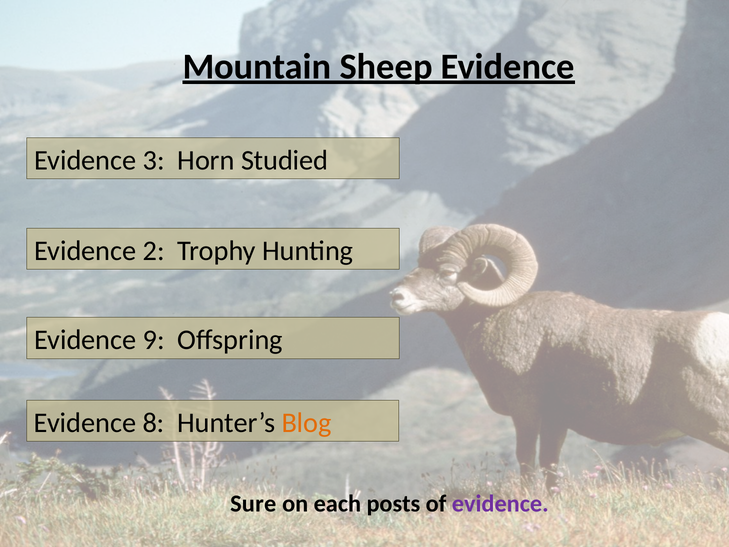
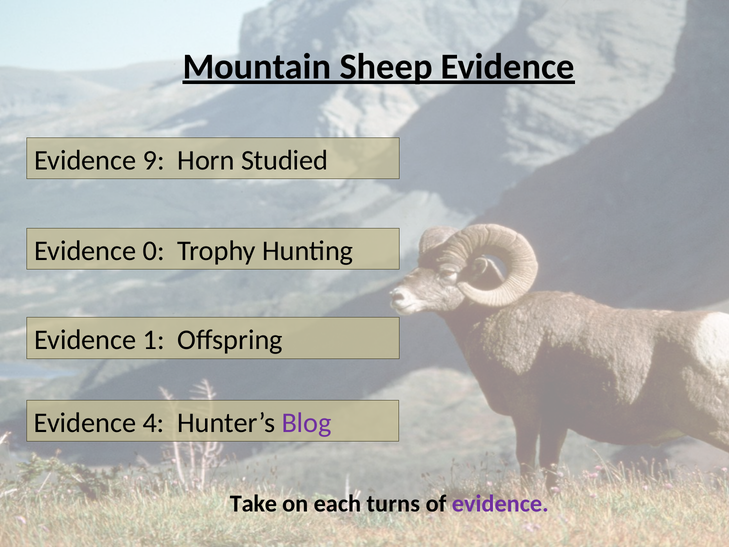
3: 3 -> 9
2: 2 -> 0
9: 9 -> 1
8: 8 -> 4
Blog colour: orange -> purple
Sure: Sure -> Take
posts: posts -> turns
